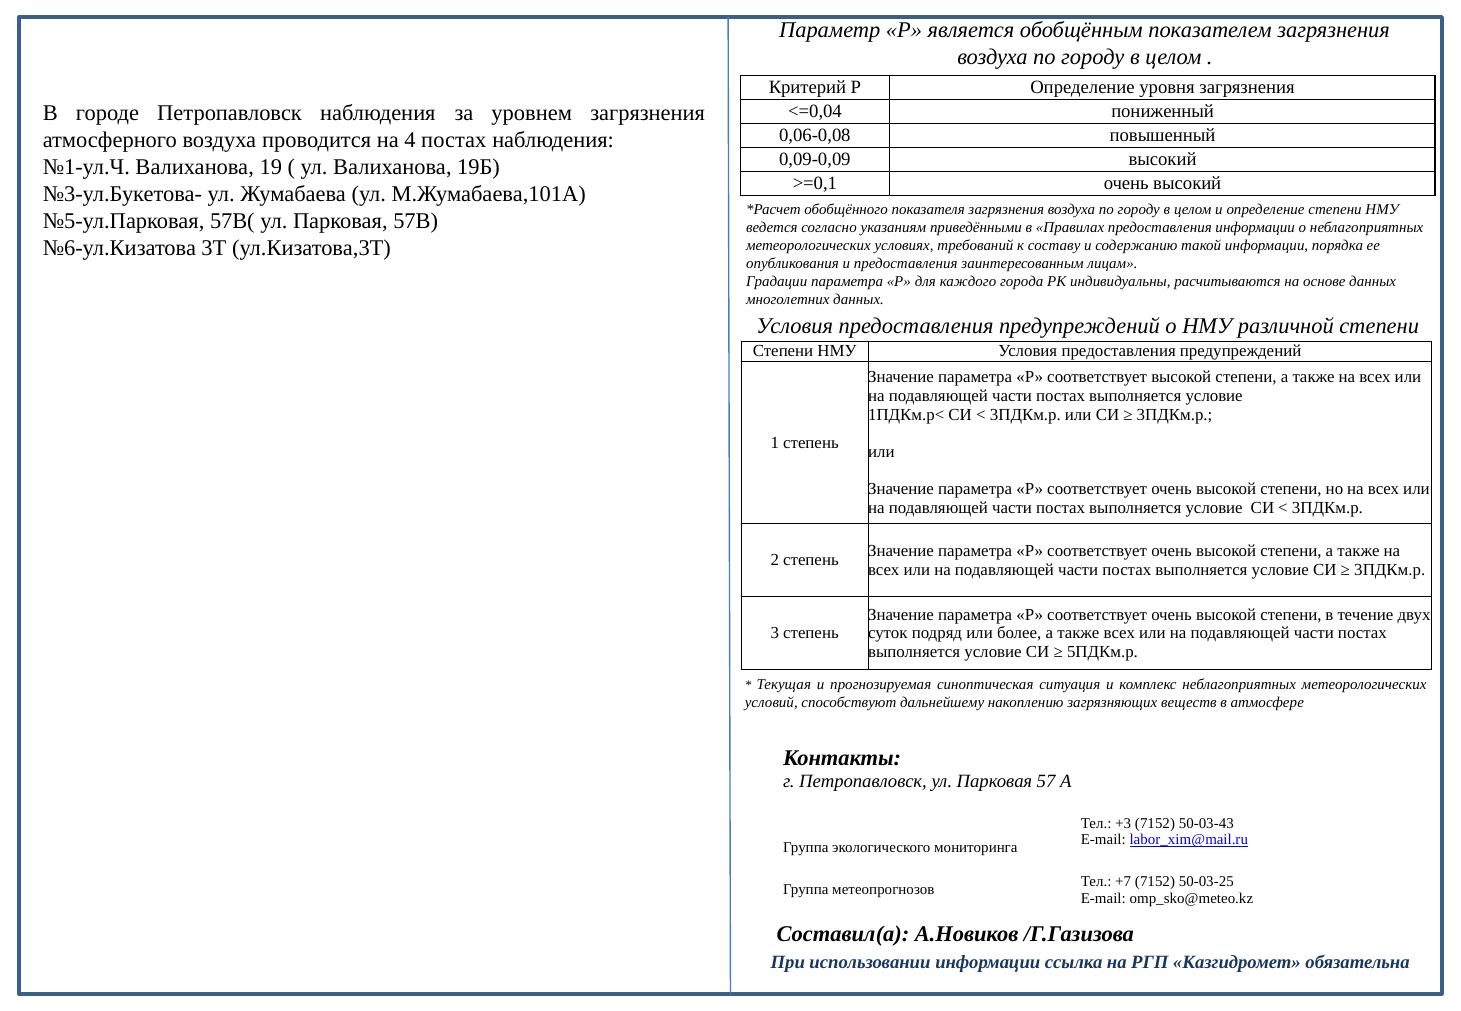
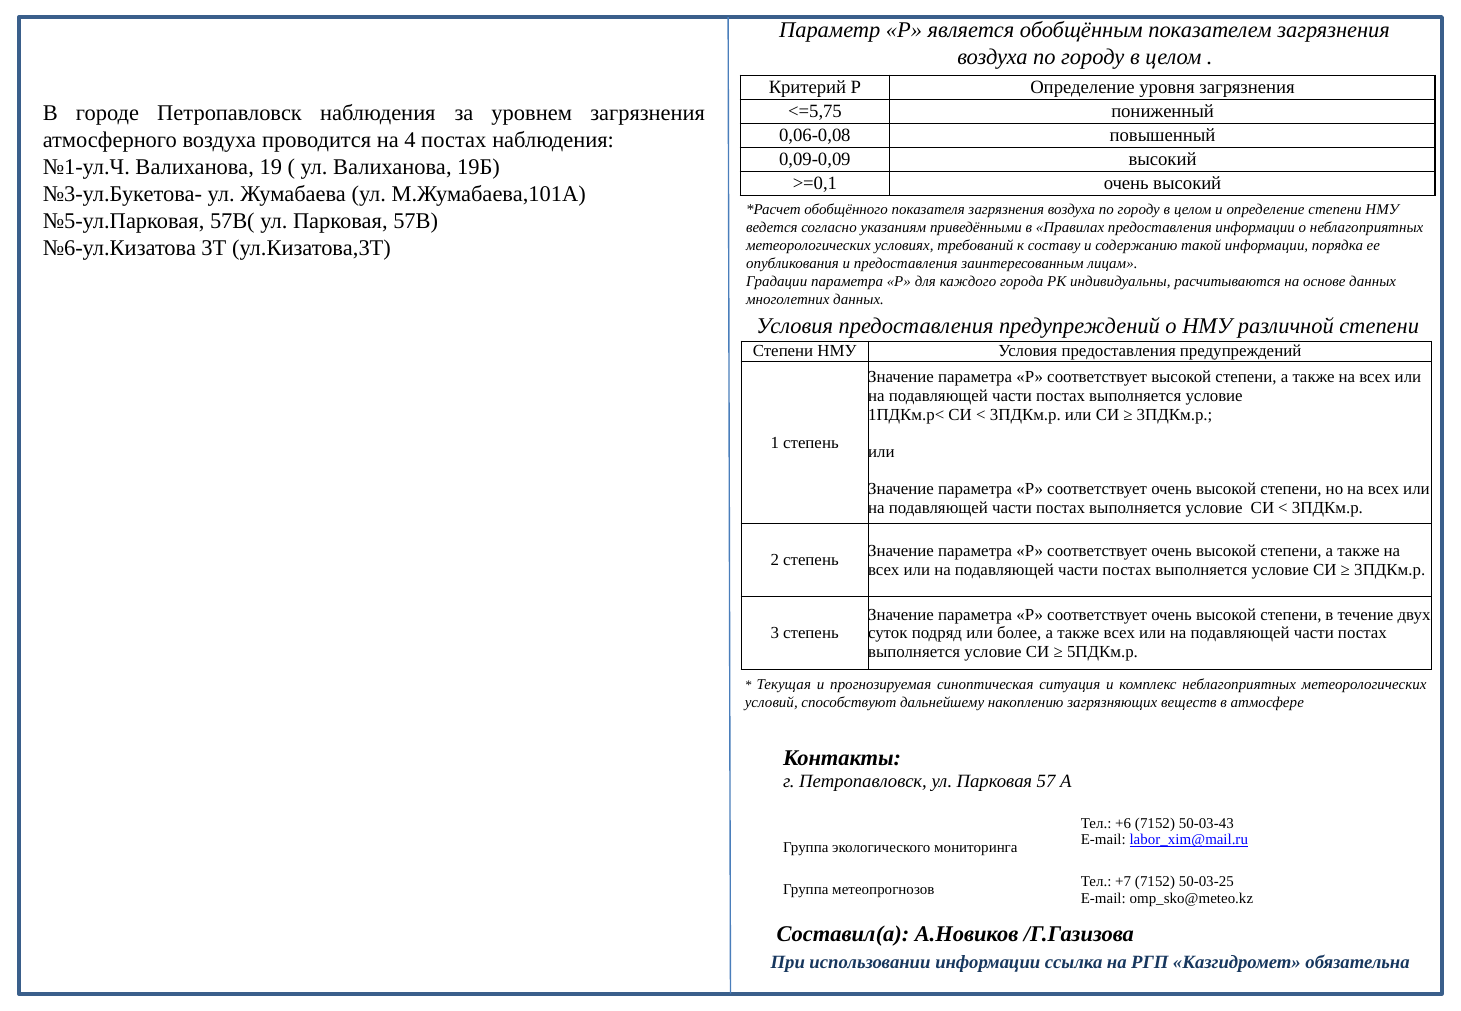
<=0,04: <=0,04 -> <=5,75
+3: +3 -> +6
